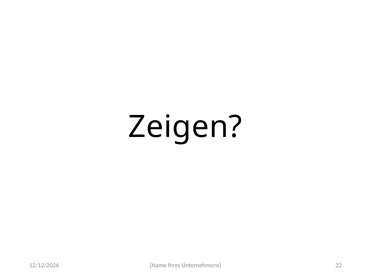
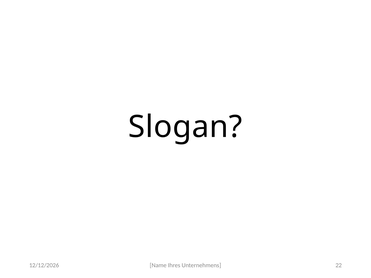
Zeigen: Zeigen -> Slogan
